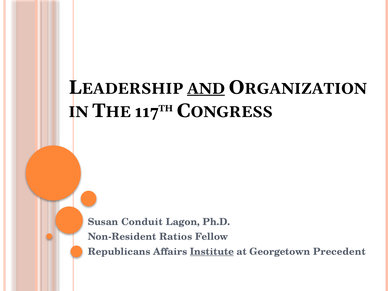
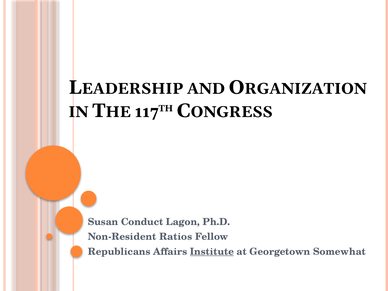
AND underline: present -> none
Conduit: Conduit -> Conduct
Precedent: Precedent -> Somewhat
